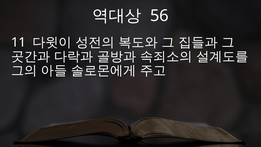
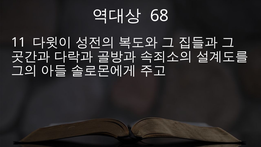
56: 56 -> 68
